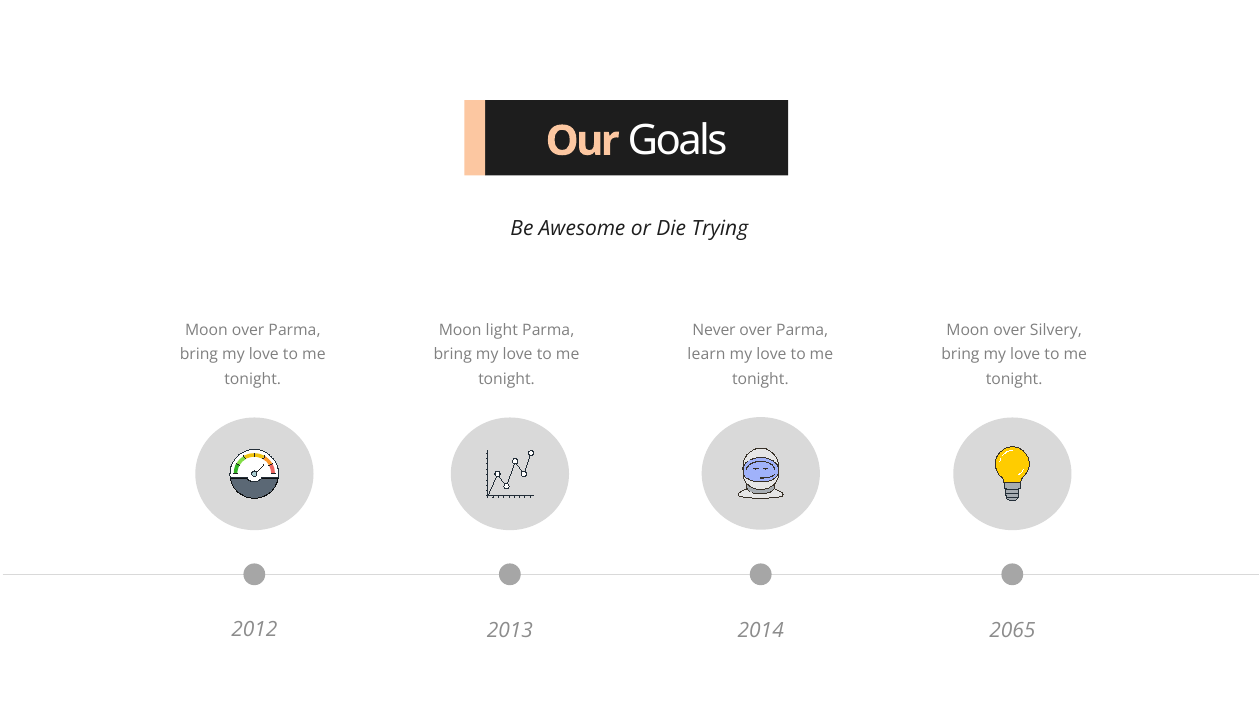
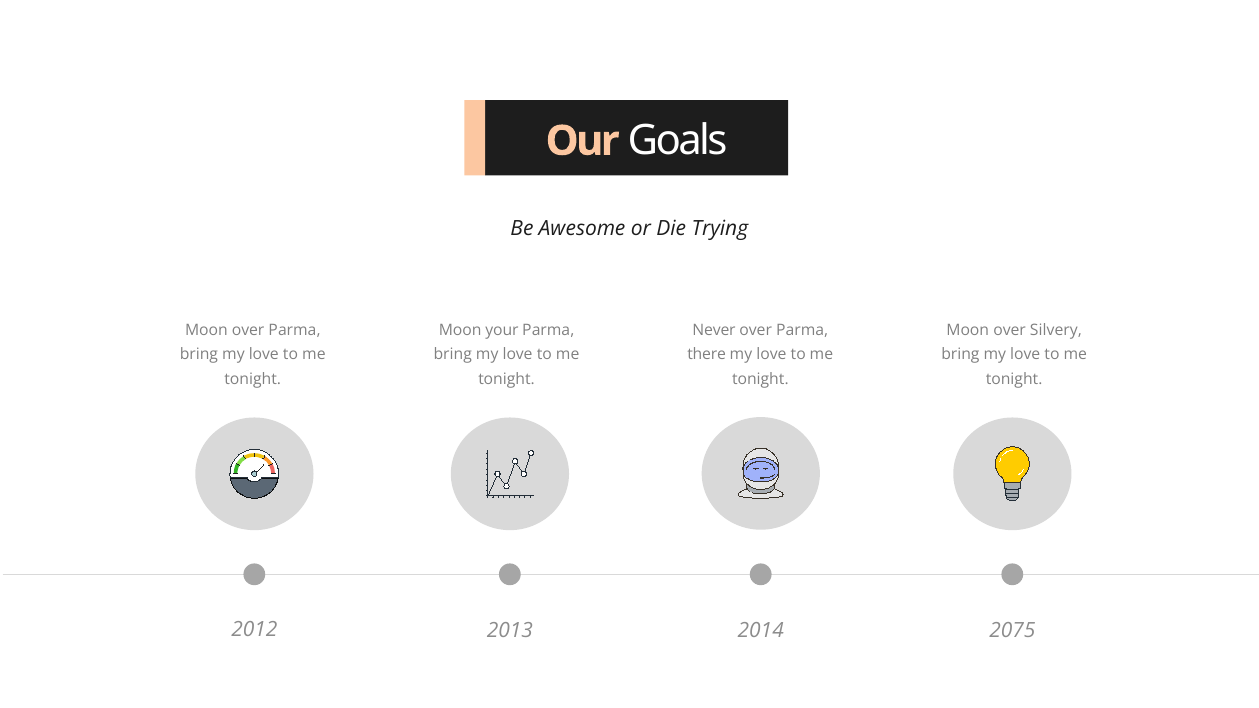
light: light -> your
learn: learn -> there
2065: 2065 -> 2075
